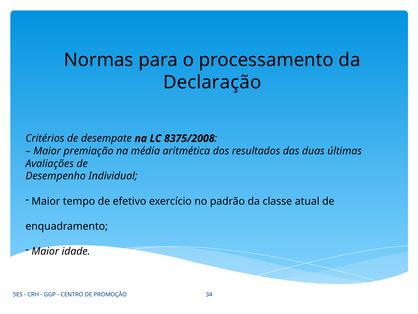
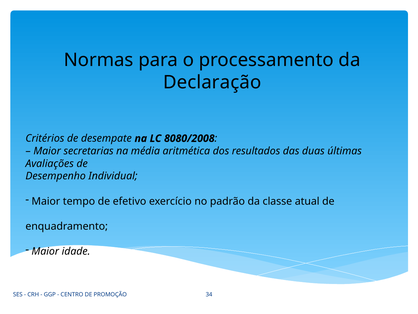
8375/2008: 8375/2008 -> 8080/2008
premiação: premiação -> secretarias
